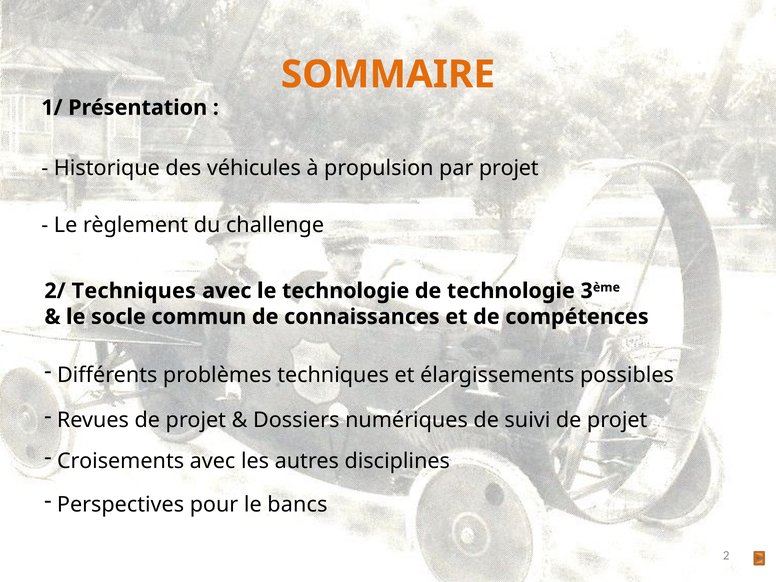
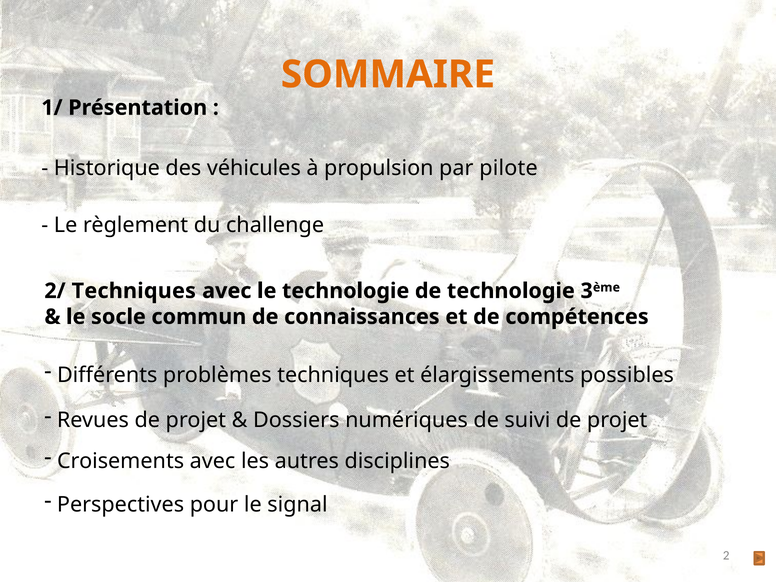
par projet: projet -> pilote
bancs: bancs -> signal
